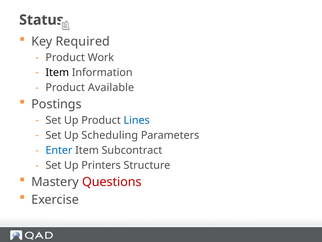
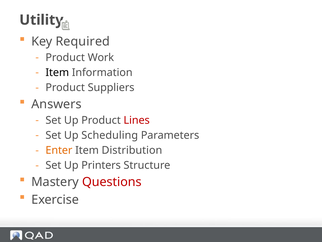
Status: Status -> Utility
Available: Available -> Suppliers
Postings: Postings -> Answers
Lines colour: blue -> red
Enter colour: blue -> orange
Subcontract: Subcontract -> Distribution
